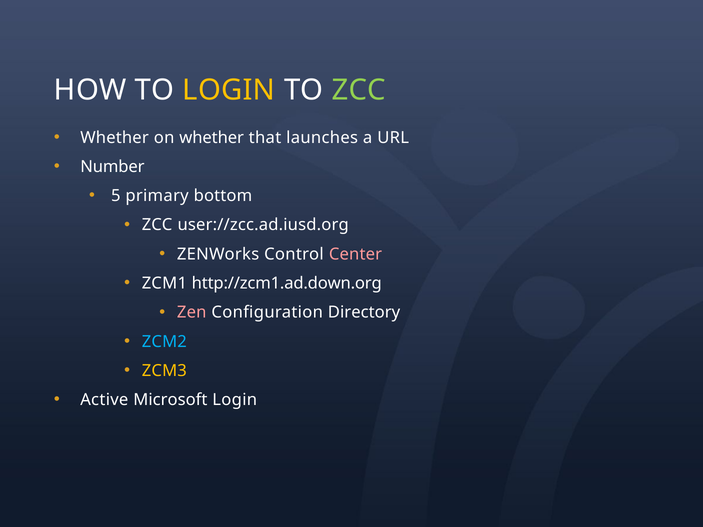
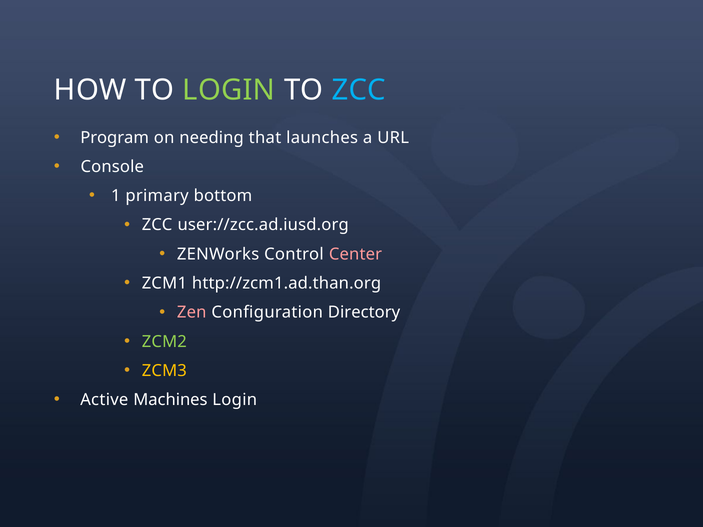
LOGIN at (229, 90) colour: yellow -> light green
ZCC at (359, 90) colour: light green -> light blue
Whether at (115, 138): Whether -> Program
on whether: whether -> needing
Number: Number -> Console
5: 5 -> 1
http://zcm1.ad.down.org: http://zcm1.ad.down.org -> http://zcm1.ad.than.org
ZCM2 colour: light blue -> light green
Microsoft: Microsoft -> Machines
